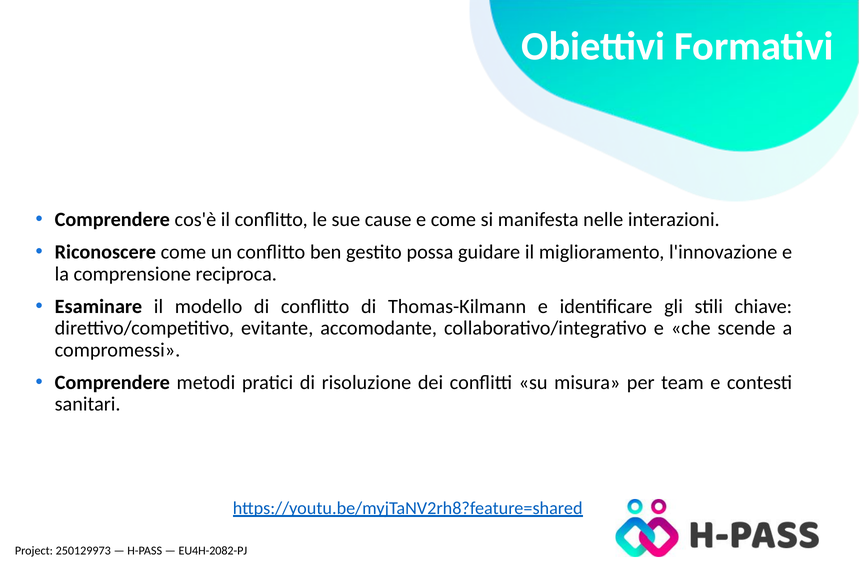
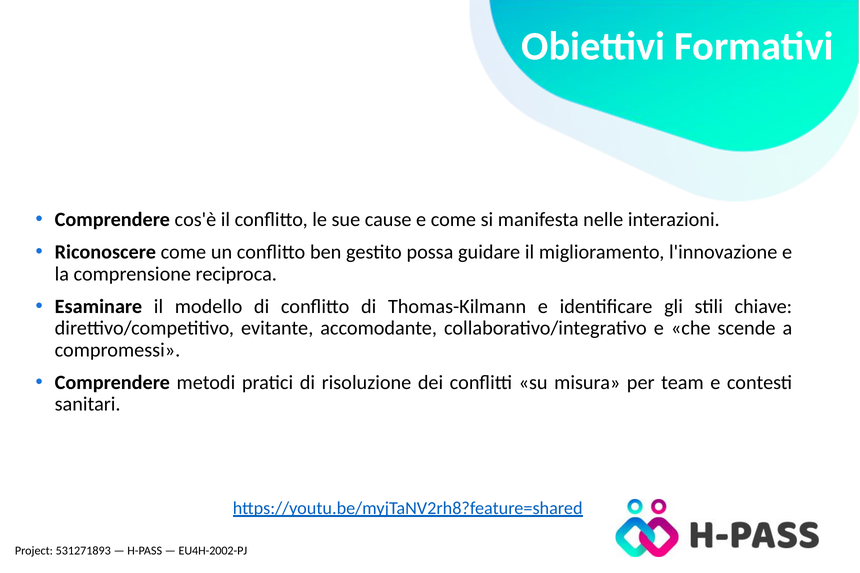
250129973: 250129973 -> 531271893
EU4H-2082-PJ: EU4H-2082-PJ -> EU4H-2002-PJ
